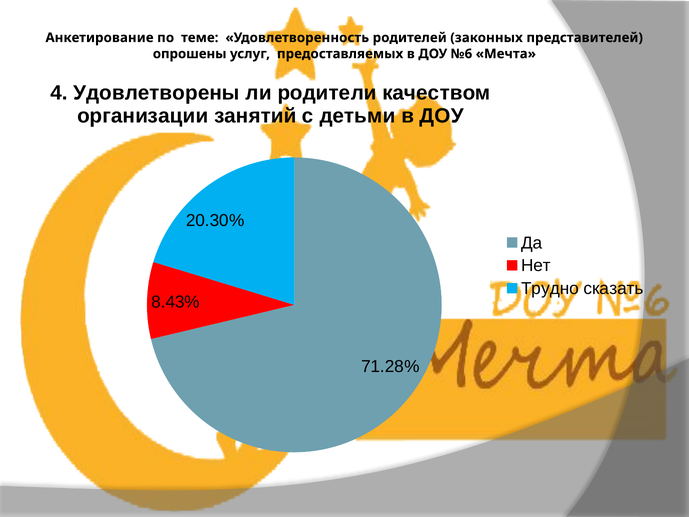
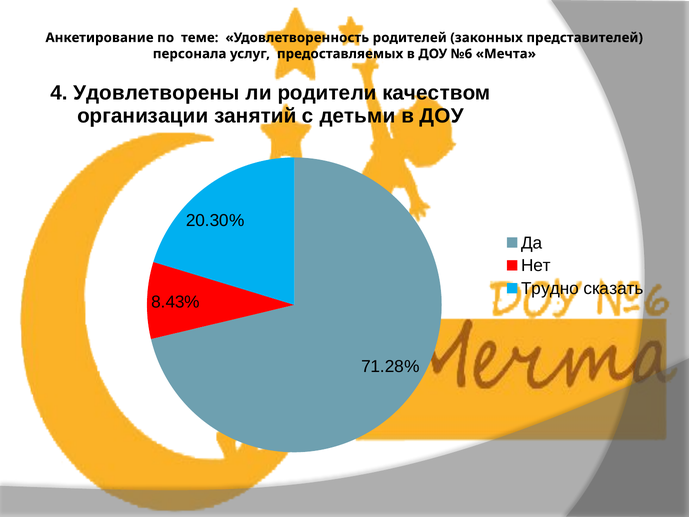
опрошены: опрошены -> персонала
